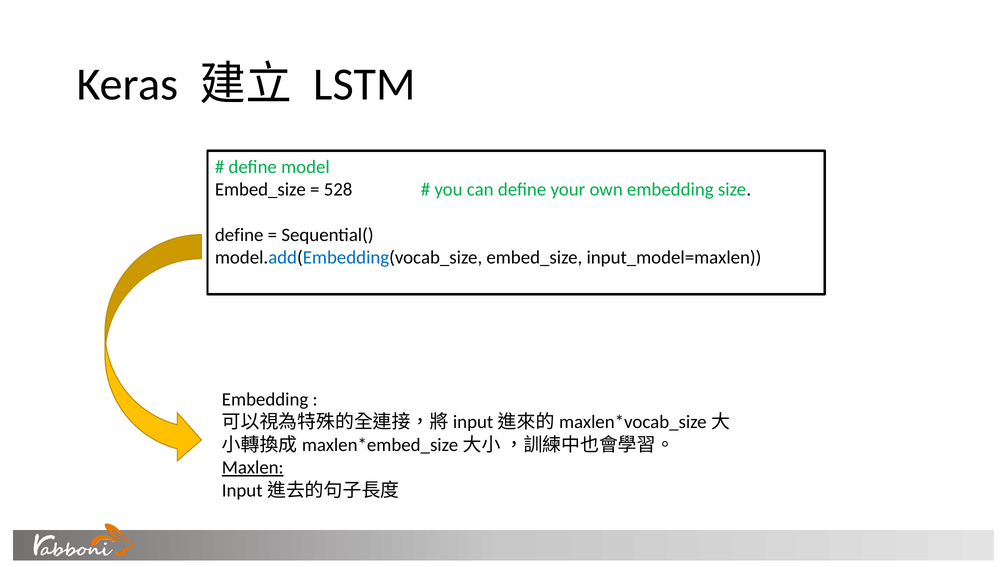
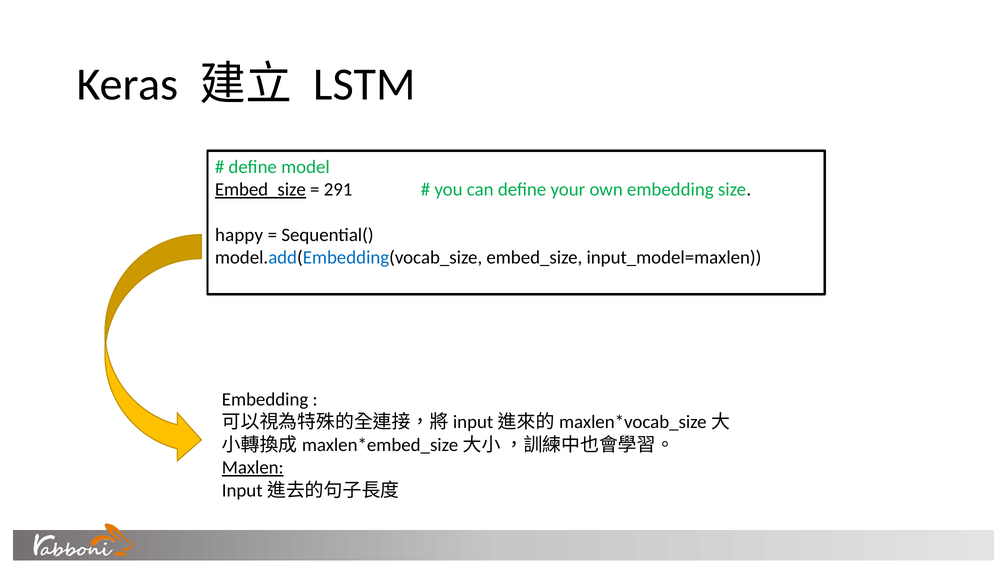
Embed_size at (260, 189) underline: none -> present
528: 528 -> 291
define at (239, 235): define -> happy
